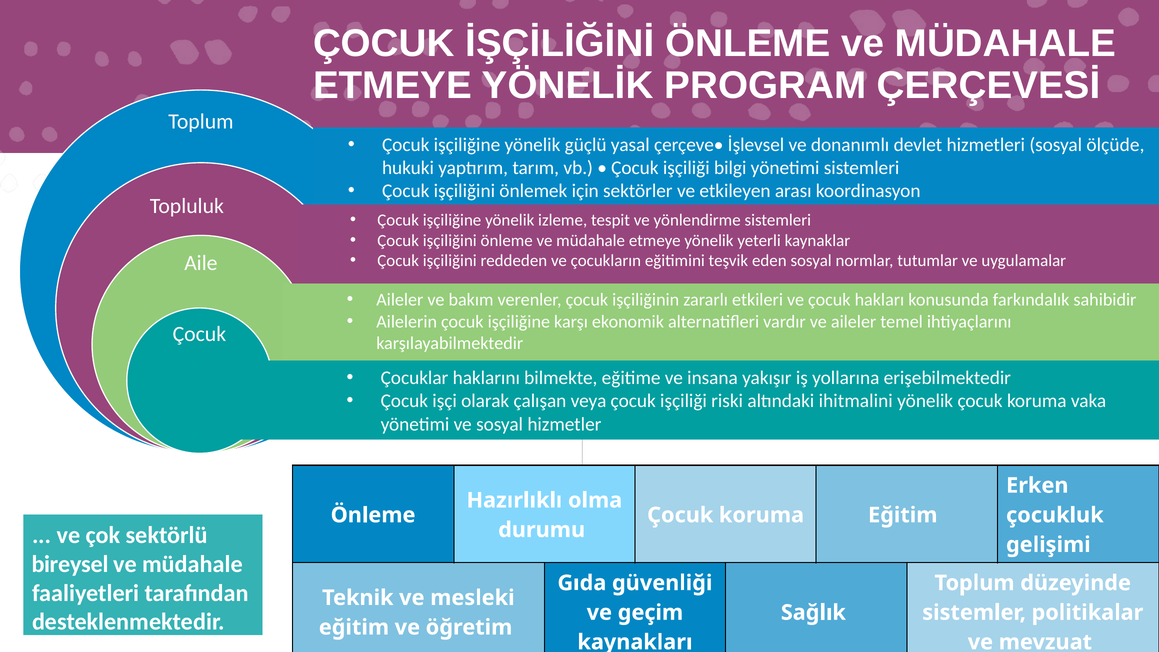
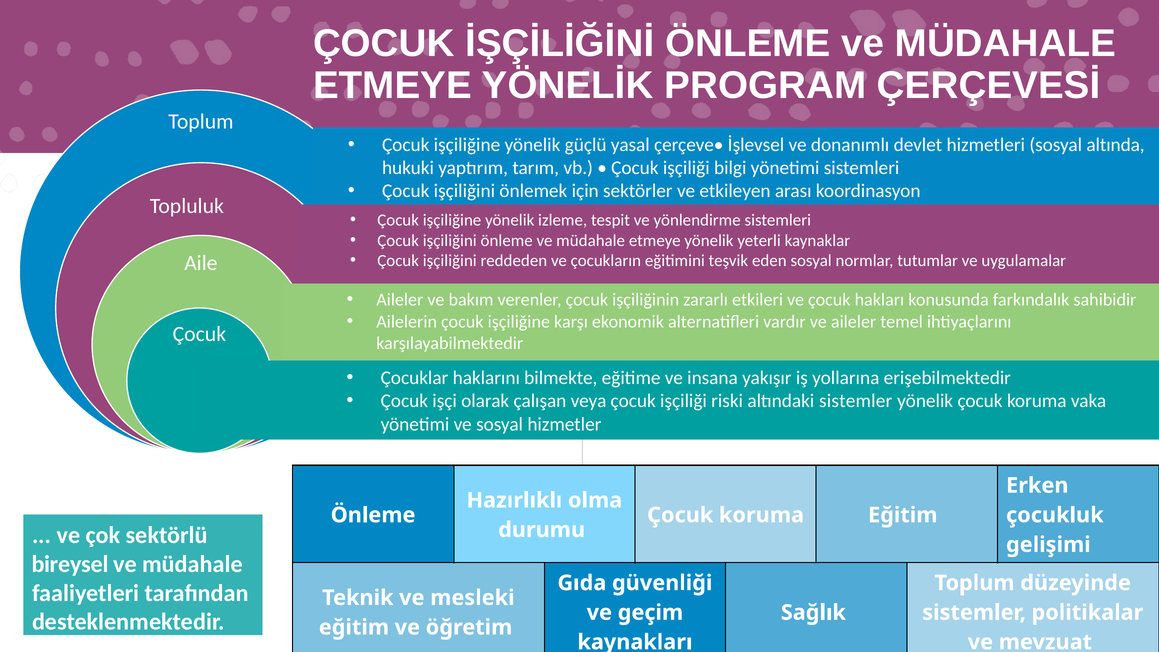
ölçüde: ölçüde -> altında
altındaki ihitmalini: ihitmalini -> sistemler
